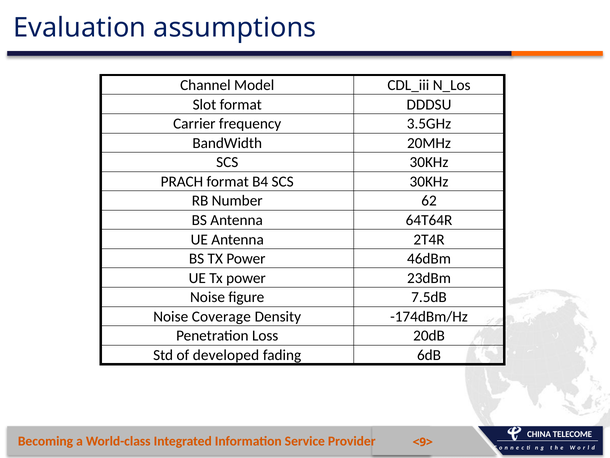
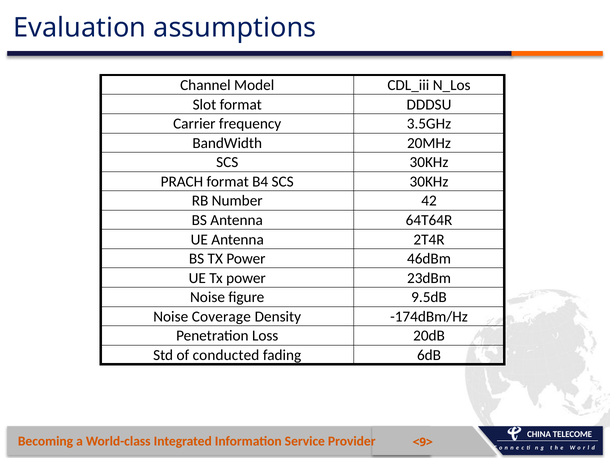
62: 62 -> 42
7.5dB: 7.5dB -> 9.5dB
developed: developed -> conducted
